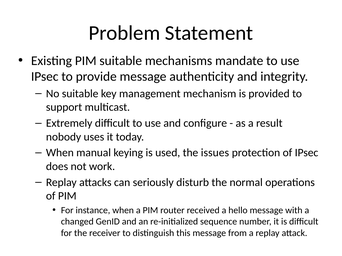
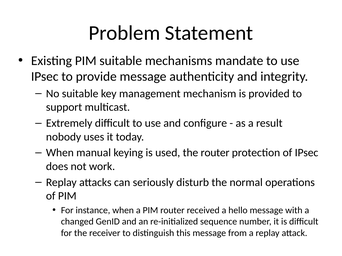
the issues: issues -> router
